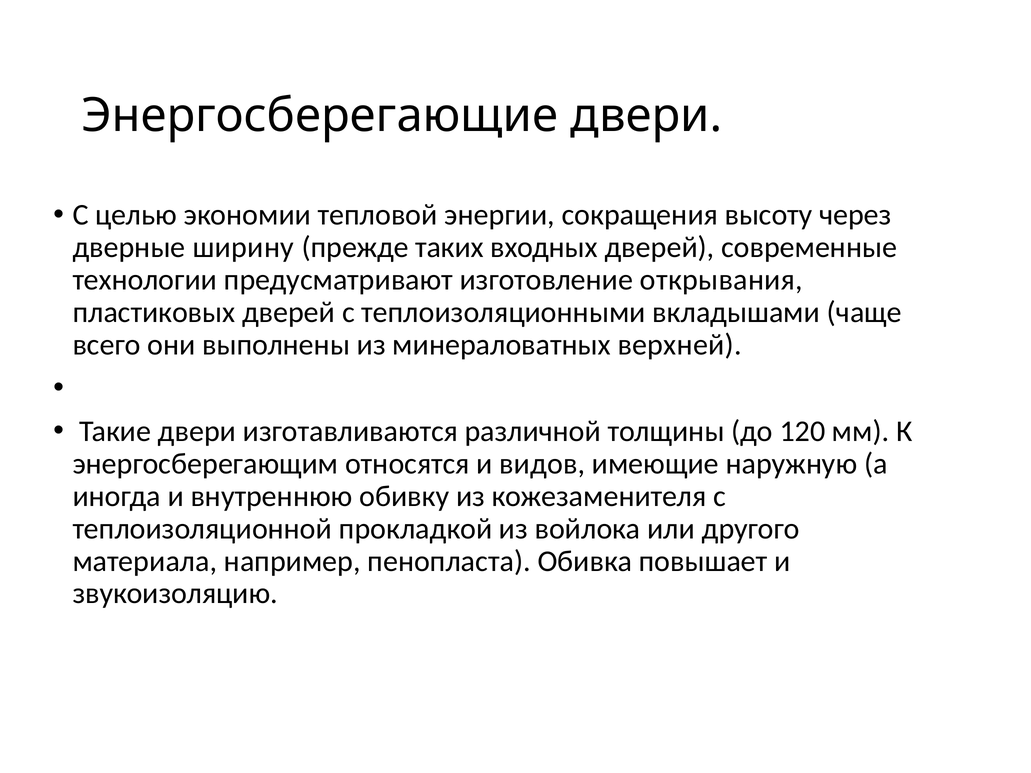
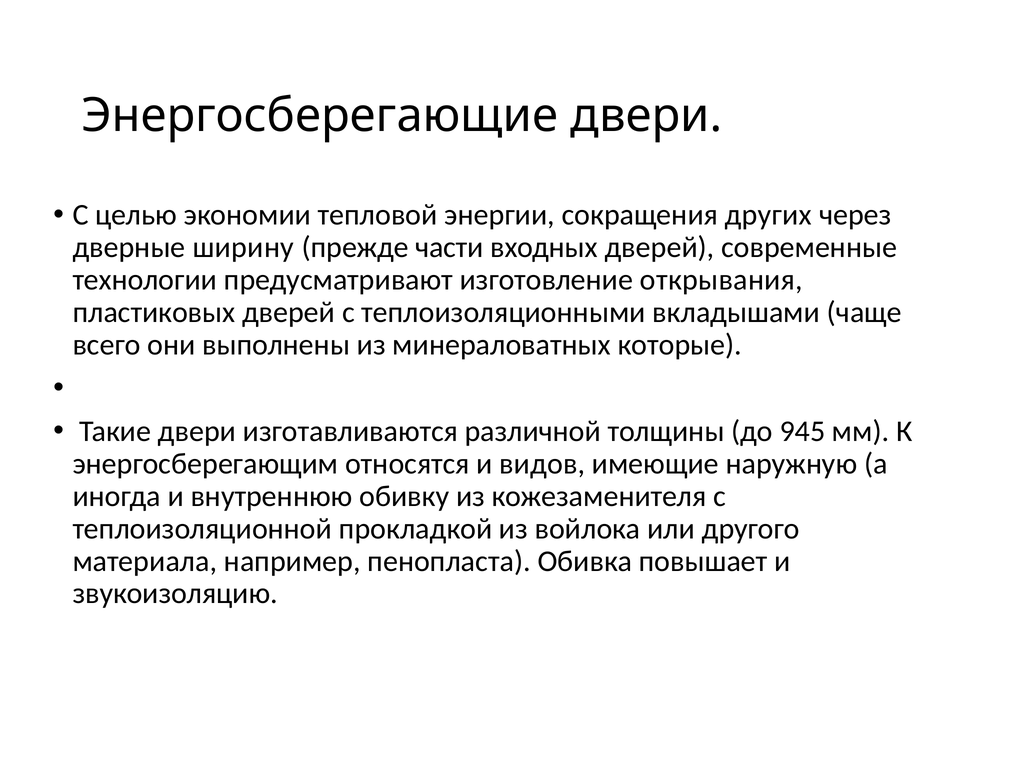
высоту: высоту -> других
таких: таких -> части
верхней: верхней -> которые
120: 120 -> 945
